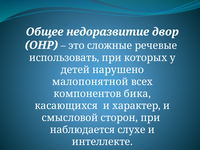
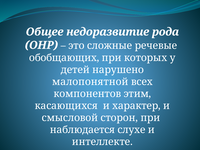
двор: двор -> рода
использовать: использовать -> обобщающих
бика: бика -> этим
